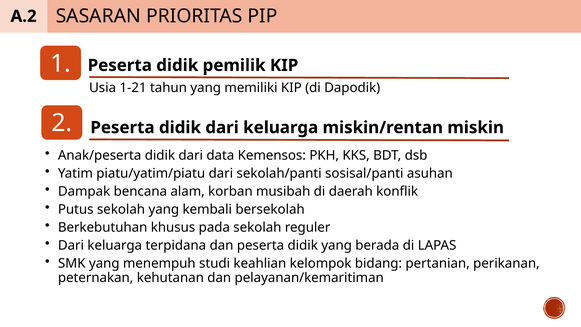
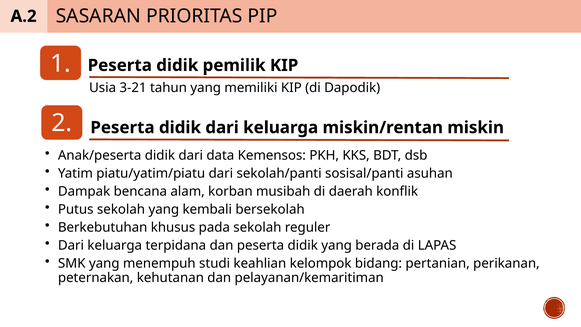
1-21: 1-21 -> 3-21
